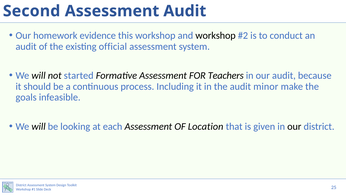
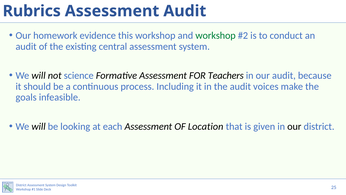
Second: Second -> Rubrics
workshop at (216, 35) colour: black -> green
official: official -> central
started: started -> science
minor: minor -> voices
